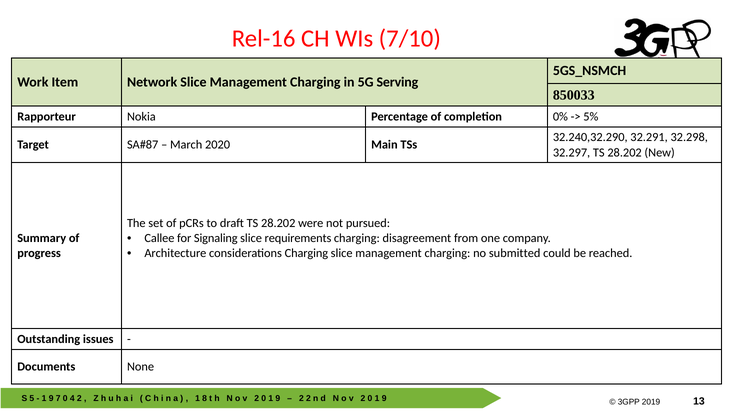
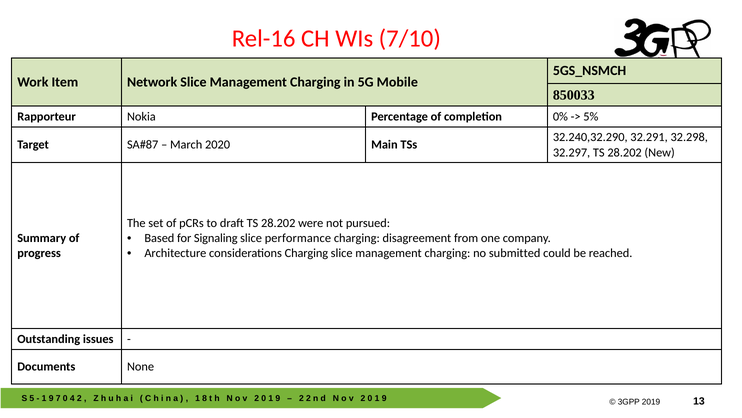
Serving: Serving -> Mobile
Callee: Callee -> Based
requirements: requirements -> performance
